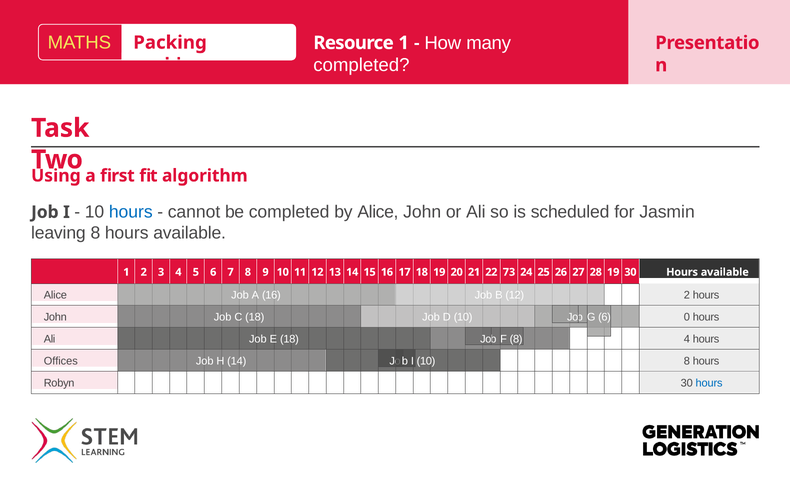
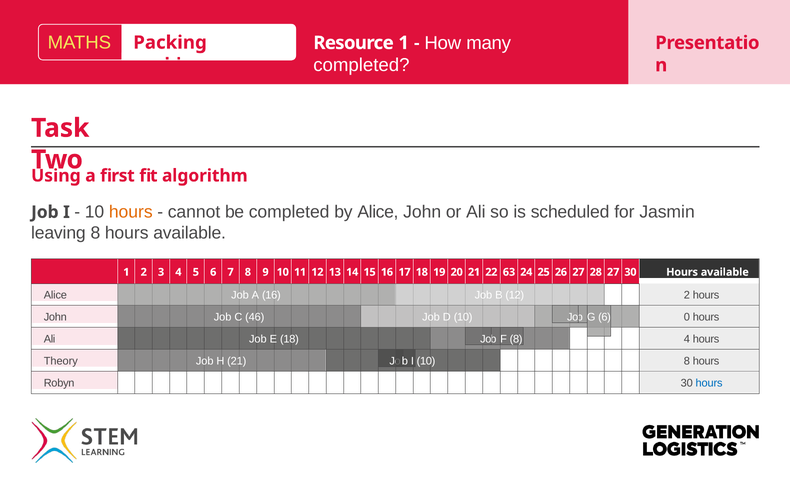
hours at (131, 212) colour: blue -> orange
73: 73 -> 63
15 19: 19 -> 27
C 18: 18 -> 46
Offices: Offices -> Theory
H 14: 14 -> 21
